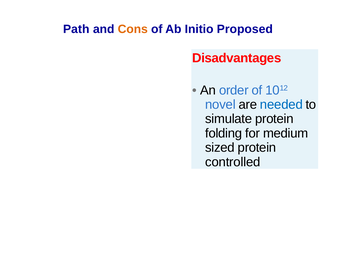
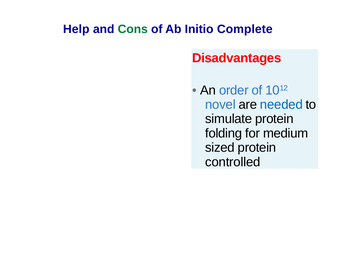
Path: Path -> Help
Cons colour: orange -> green
Proposed: Proposed -> Complete
